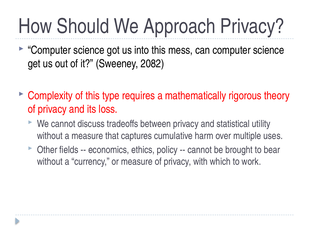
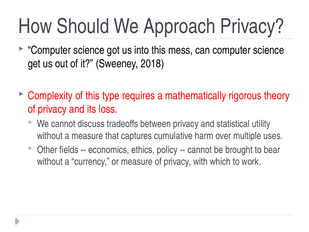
2082: 2082 -> 2018
